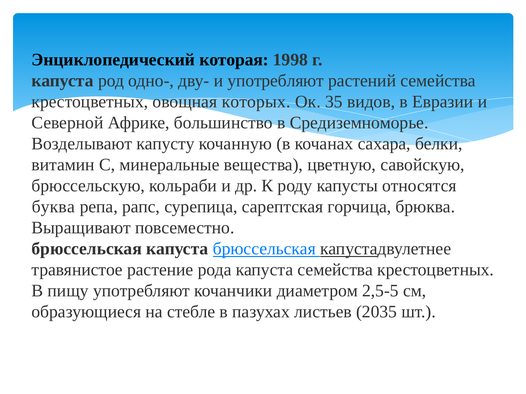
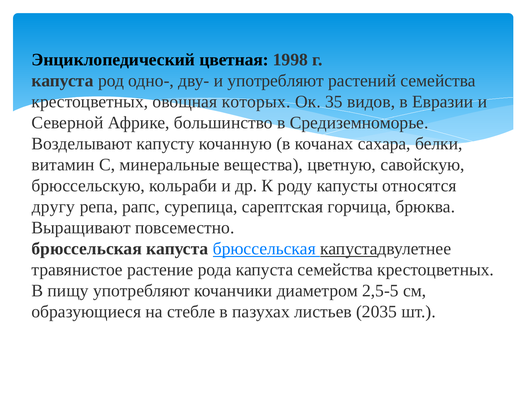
которая: которая -> цветная
буква: буква -> другу
